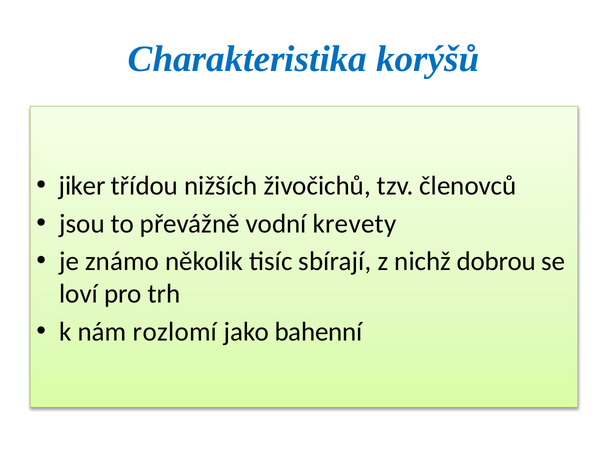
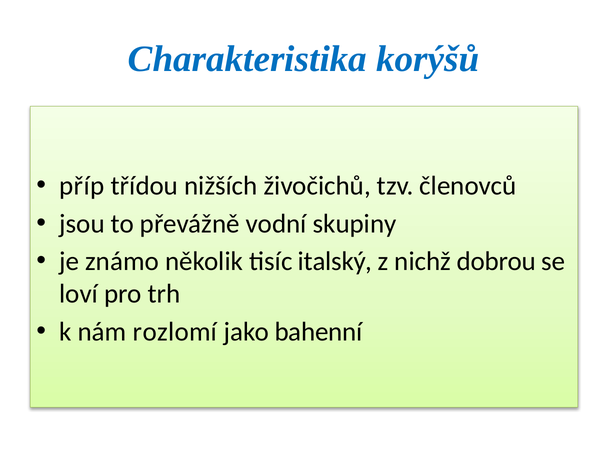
jiker: jiker -> příp
krevety: krevety -> skupiny
sbírají: sbírají -> italský
